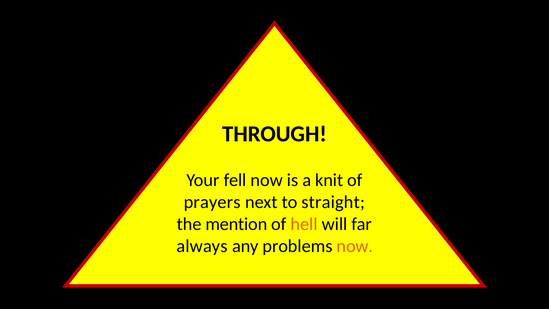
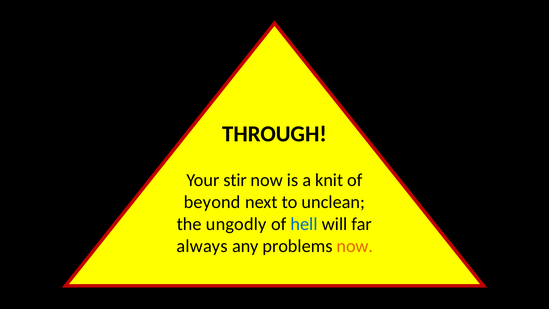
fell: fell -> stir
prayers: prayers -> beyond
straight: straight -> unclean
mention: mention -> ungodly
hell colour: orange -> blue
